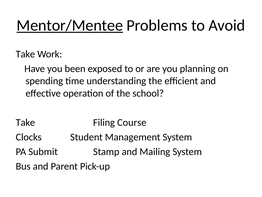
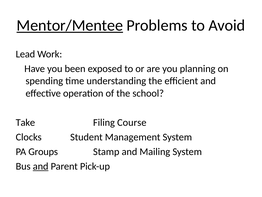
Take at (25, 54): Take -> Lead
Submit: Submit -> Groups
and at (41, 166) underline: none -> present
